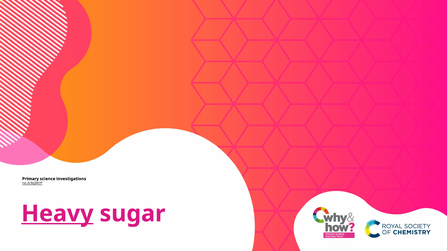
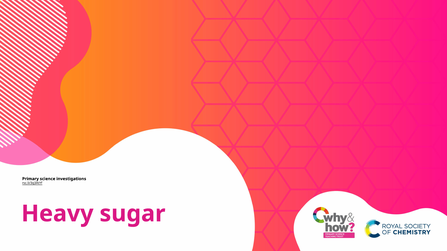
Heavy underline: present -> none
